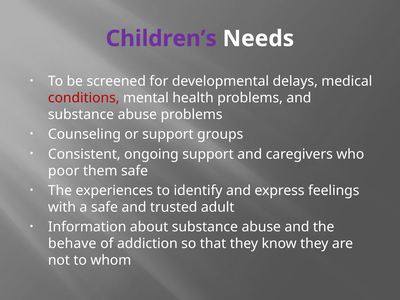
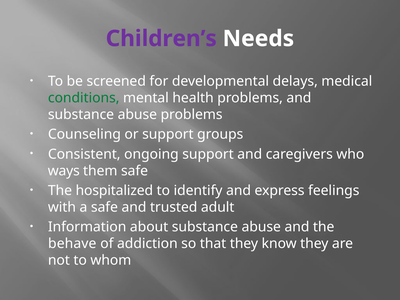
conditions colour: red -> green
poor: poor -> ways
experiences: experiences -> hospitalized
